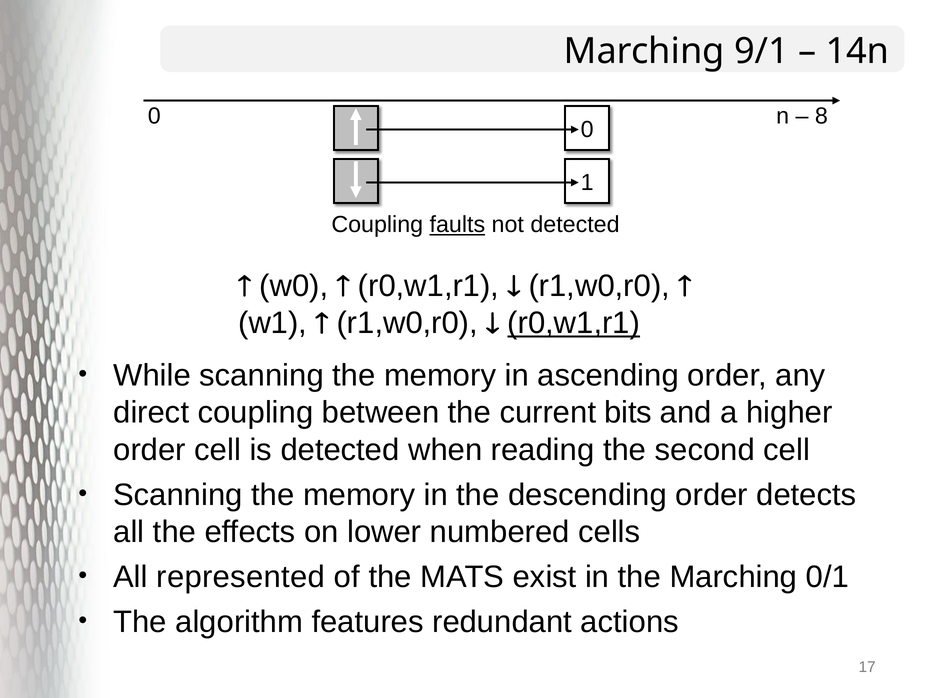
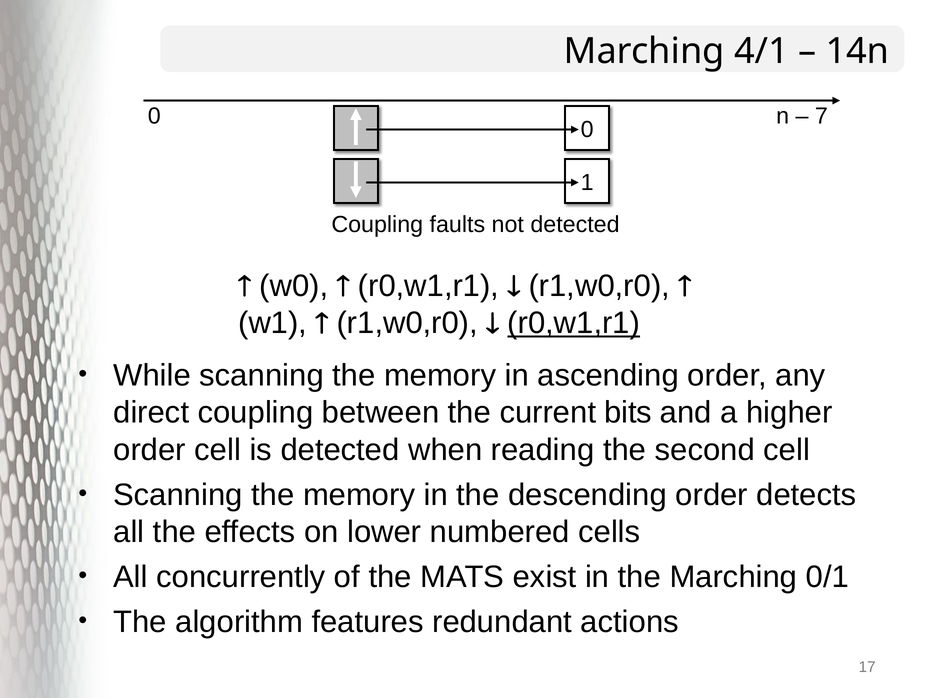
9/1: 9/1 -> 4/1
8: 8 -> 7
faults underline: present -> none
represented: represented -> concurrently
